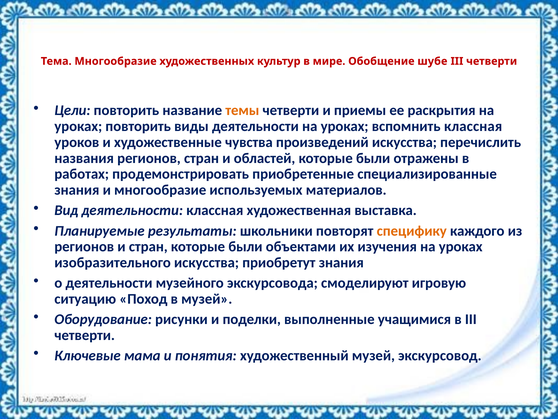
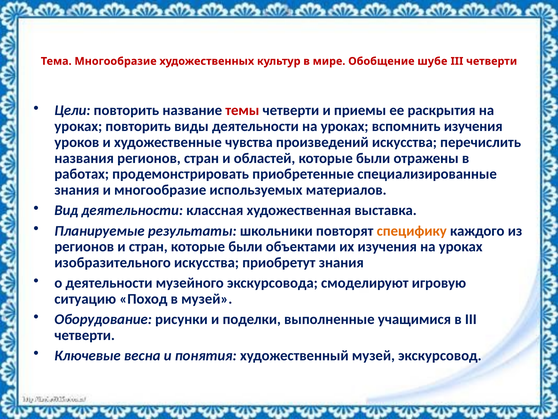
темы colour: orange -> red
вспомнить классная: классная -> изучения
мама: мама -> весна
